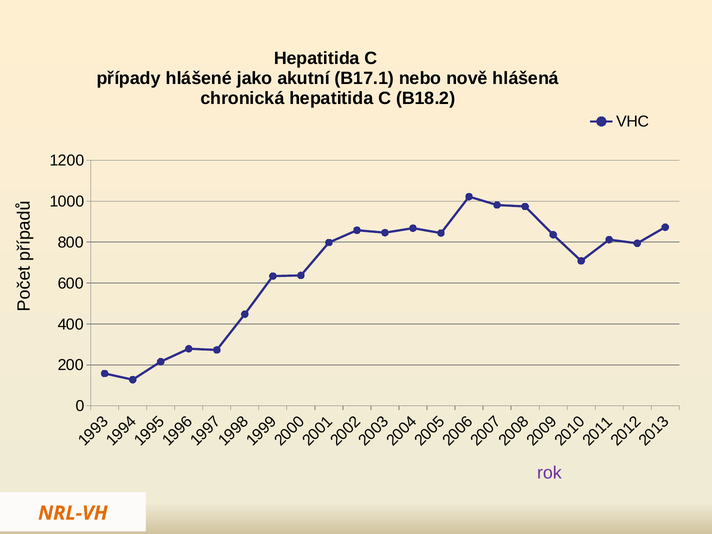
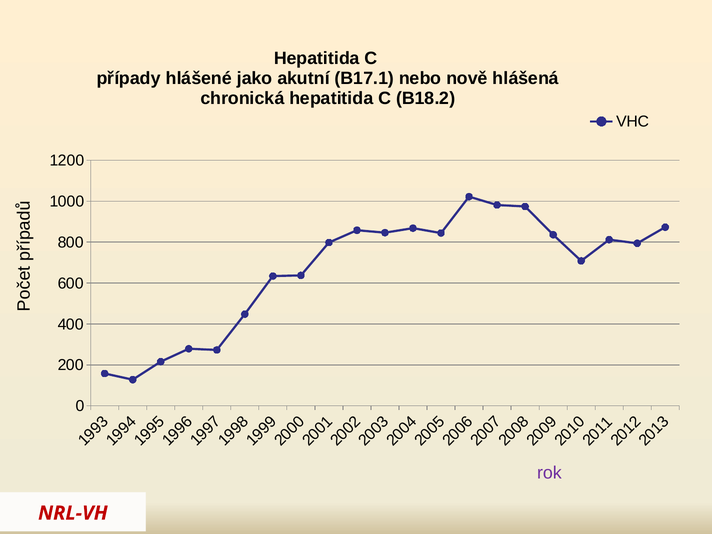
NRL-VH colour: orange -> red
